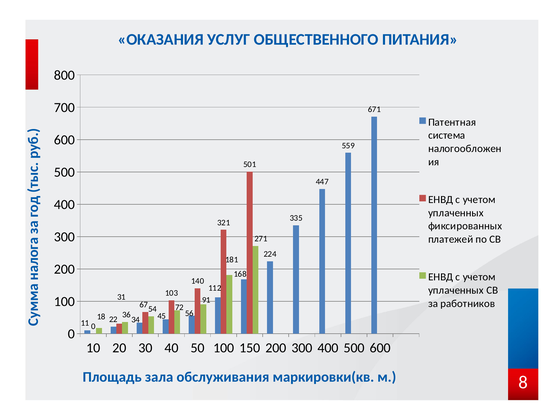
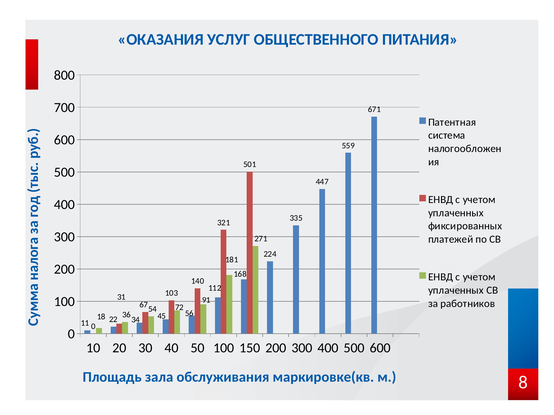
маркировки(кв: маркировки(кв -> маркировке(кв
